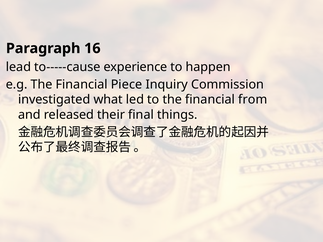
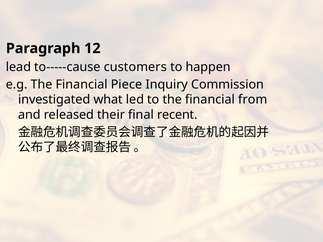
16: 16 -> 12
experience: experience -> customers
things: things -> recent
